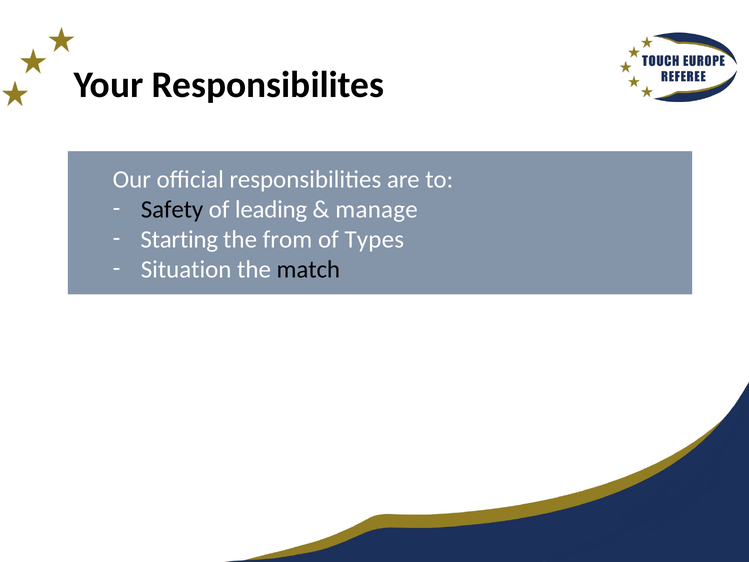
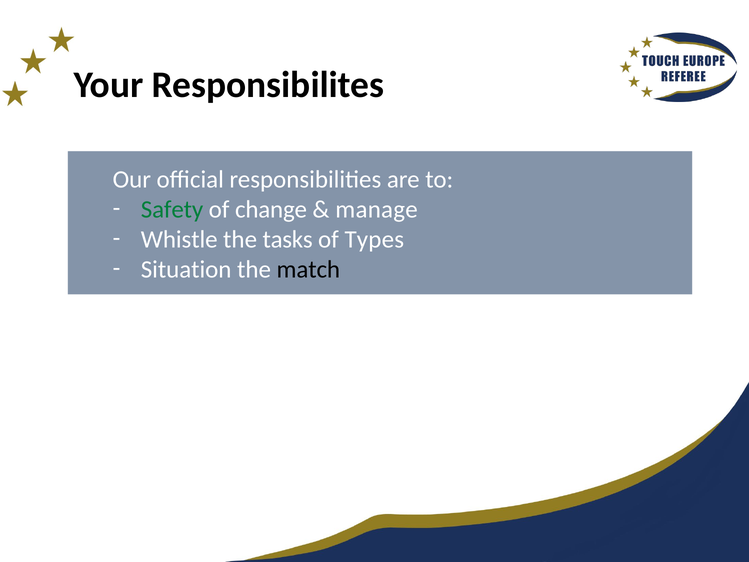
Safety colour: black -> green
leading: leading -> change
Starting: Starting -> Whistle
from: from -> tasks
